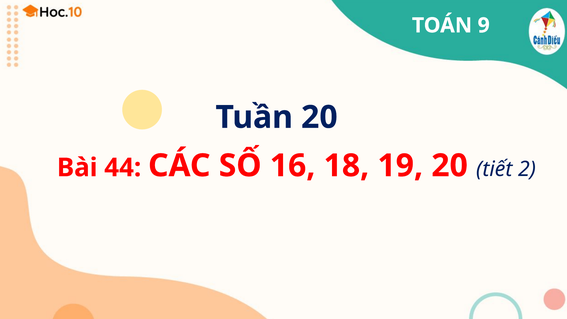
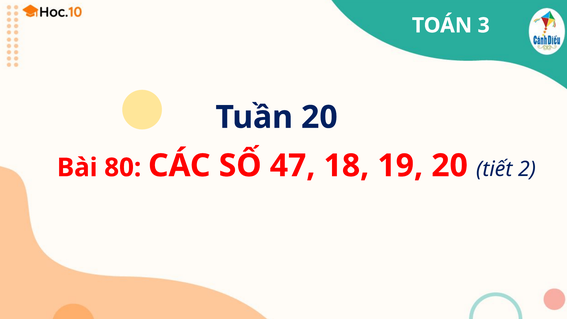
9: 9 -> 3
44: 44 -> 80
16: 16 -> 47
